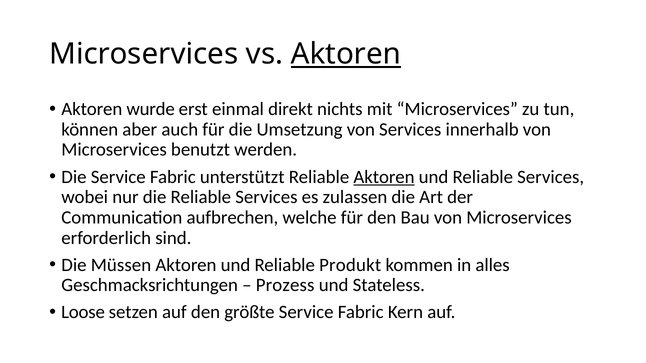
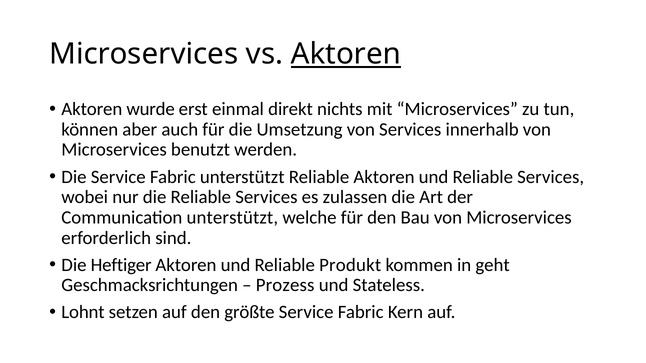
Aktoren at (384, 177) underline: present -> none
Communication aufbrechen: aufbrechen -> unterstützt
Müssen: Müssen -> Heftiger
alles: alles -> geht
Loose: Loose -> Lohnt
